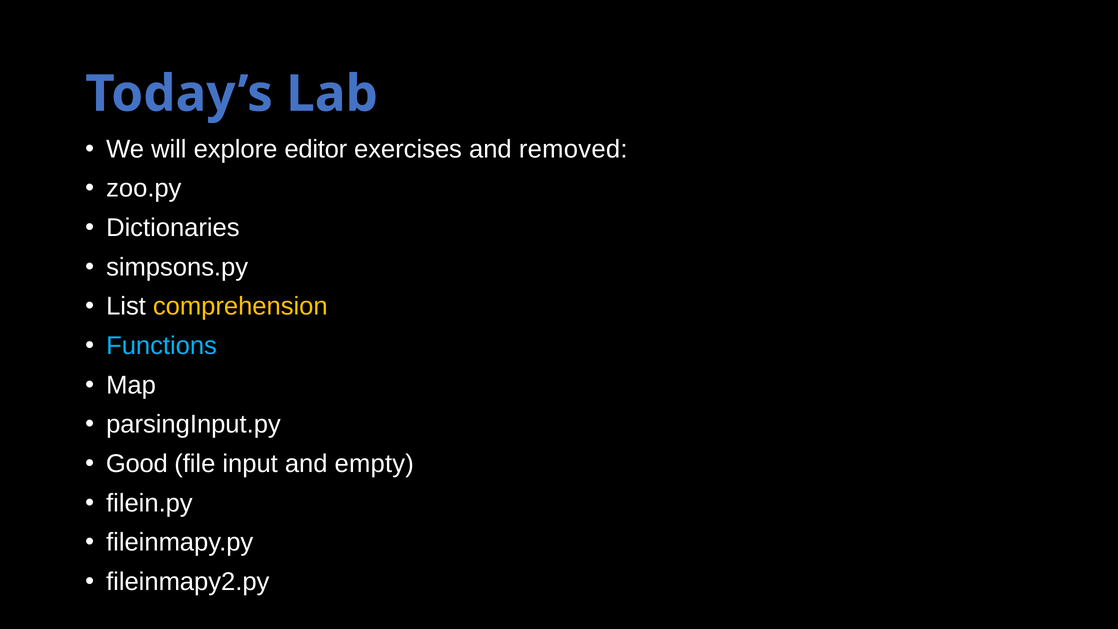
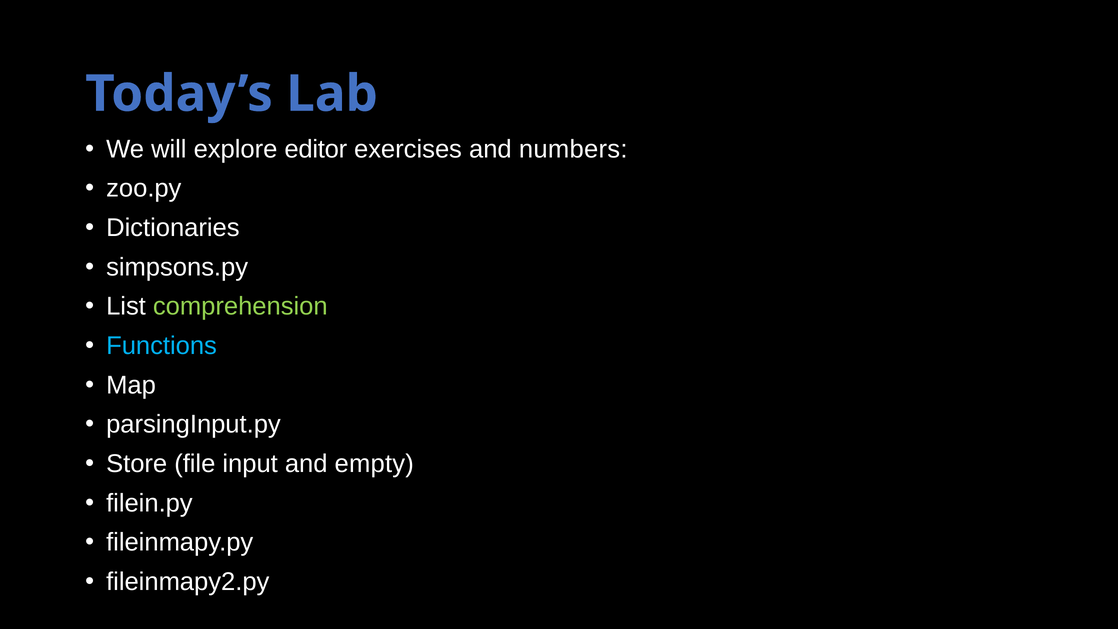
removed: removed -> numbers
comprehension colour: yellow -> light green
Good: Good -> Store
